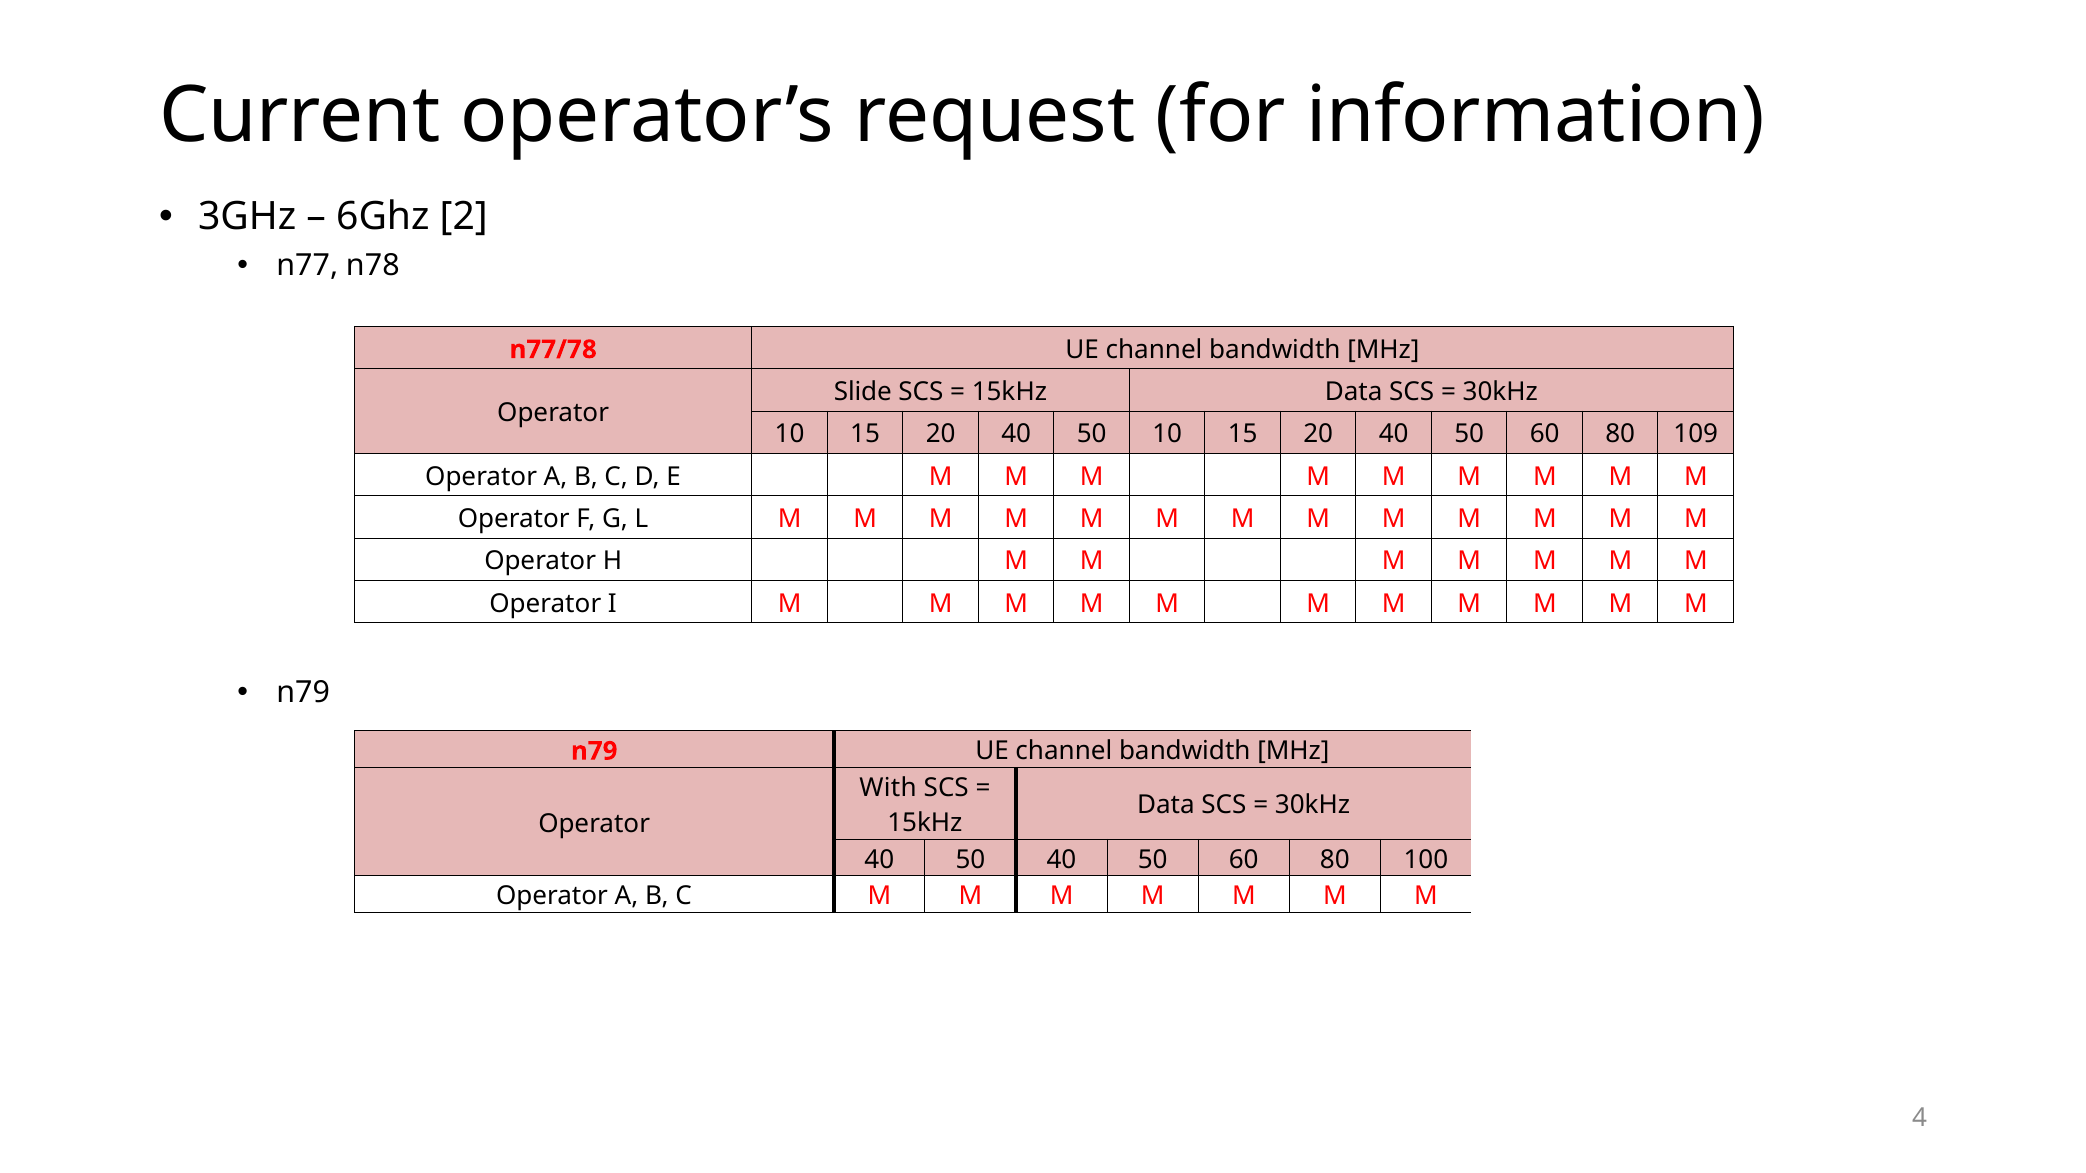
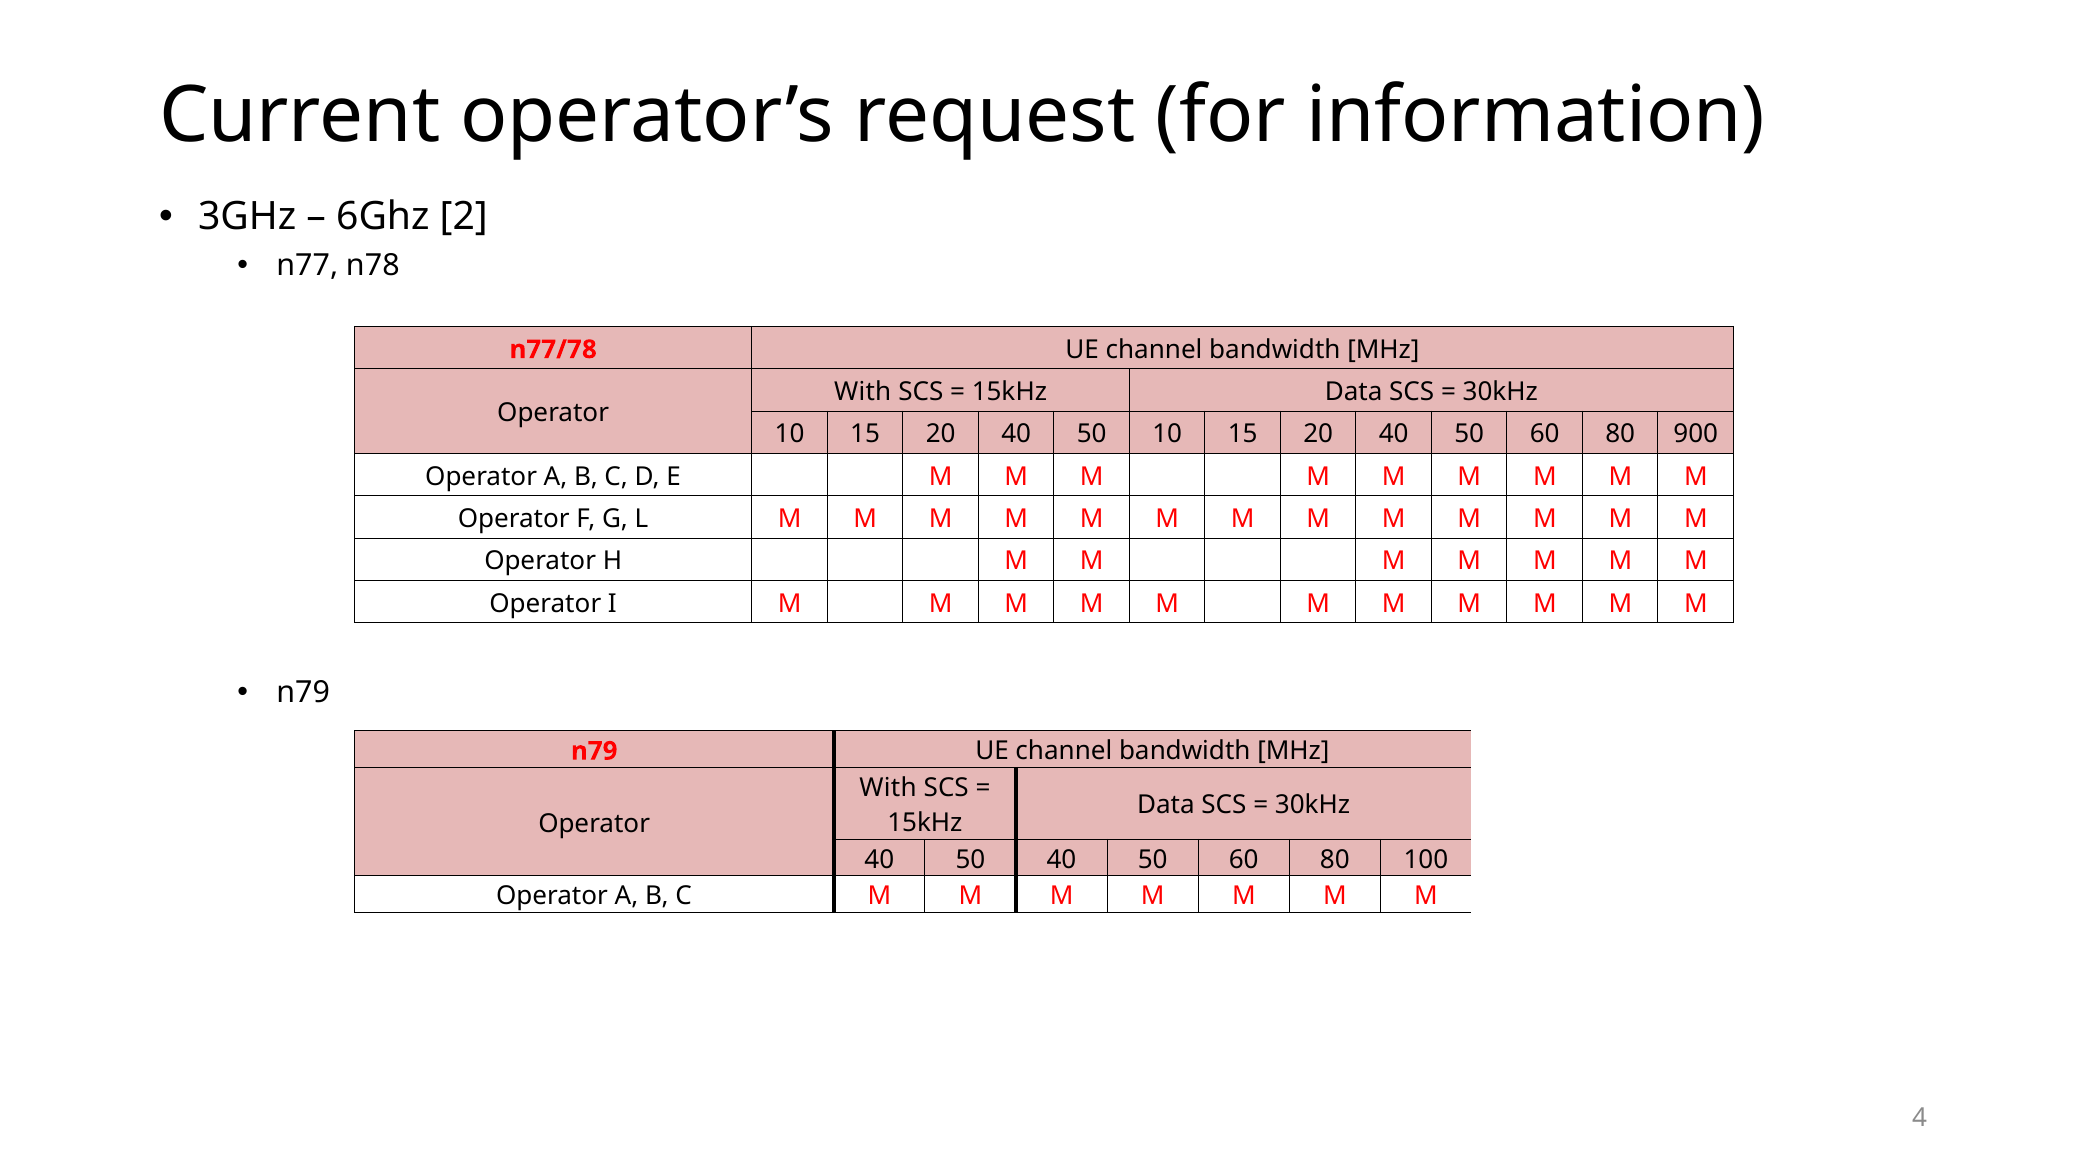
Slide at (863, 392): Slide -> With
109: 109 -> 900
